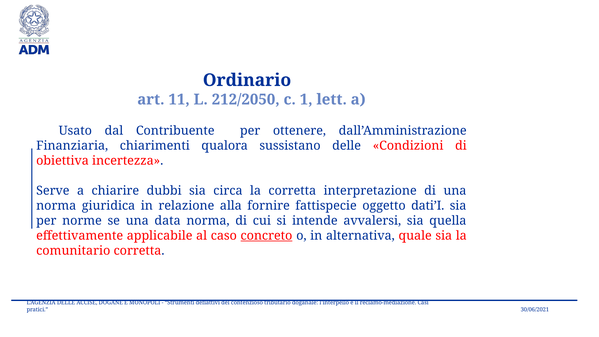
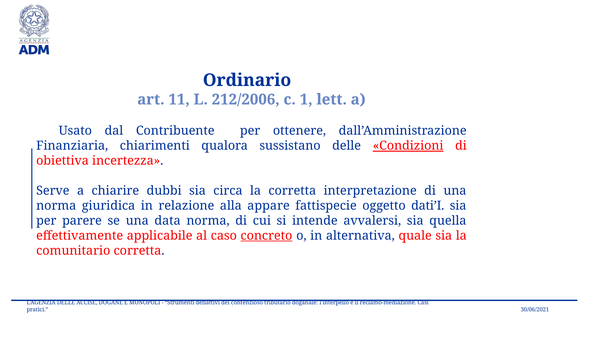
212/2050: 212/2050 -> 212/2006
Condizioni underline: none -> present
fornire: fornire -> appare
norme: norme -> parere
